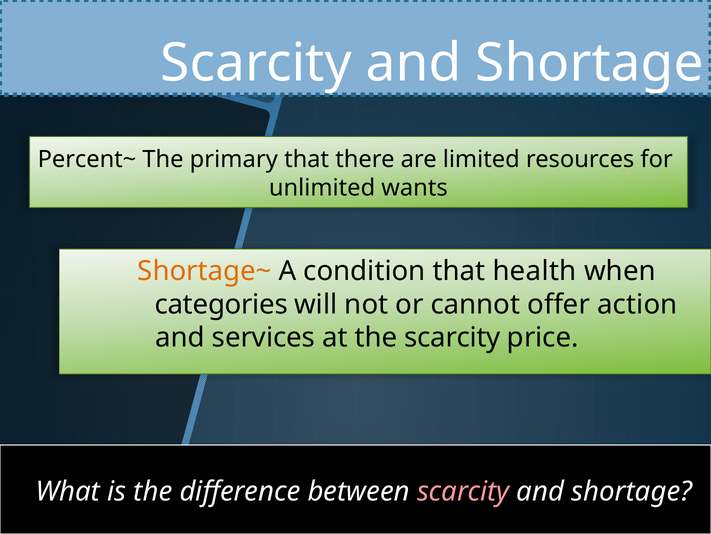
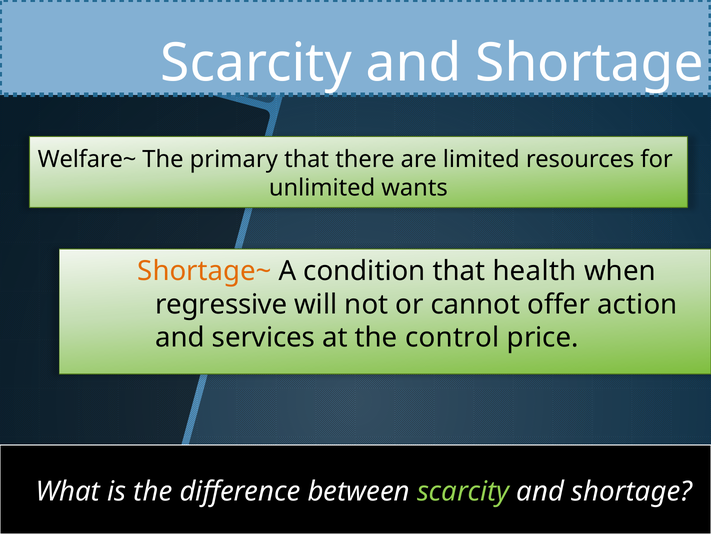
Percent~: Percent~ -> Welfare~
categories: categories -> regressive
the scarcity: scarcity -> control
scarcity at (463, 491) colour: pink -> light green
